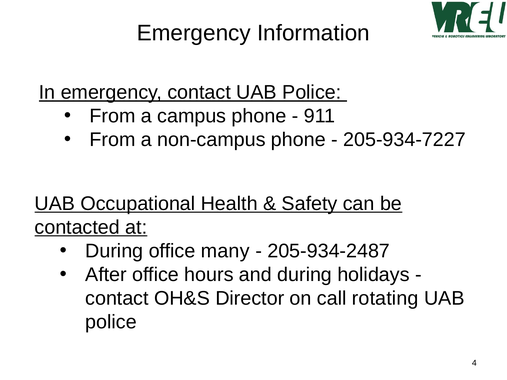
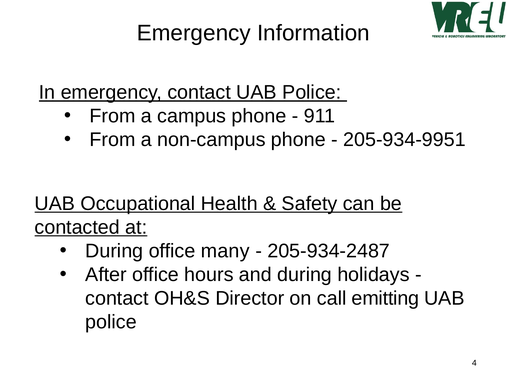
205-934-7227: 205-934-7227 -> 205-934-9951
rotating: rotating -> emitting
